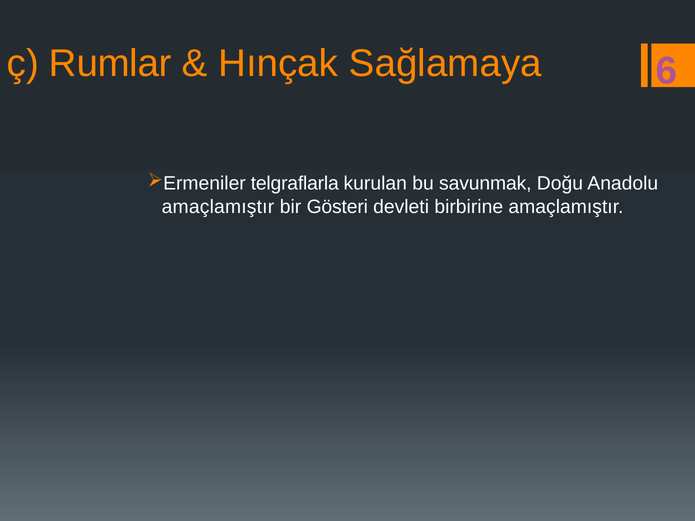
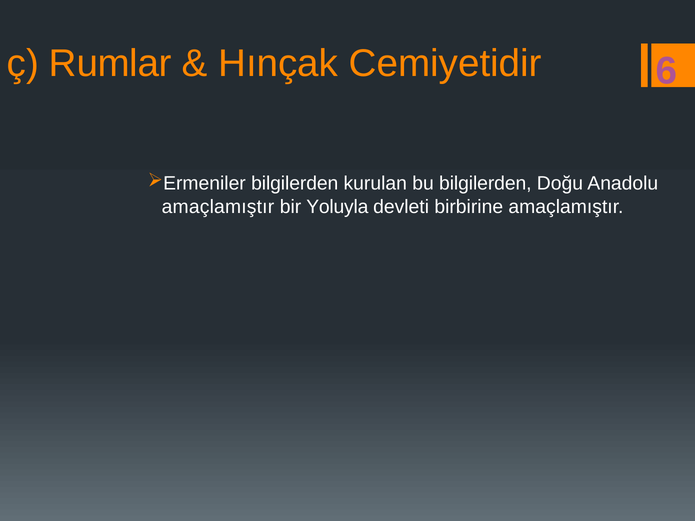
Sağlamaya: Sağlamaya -> Cemiyetidir
telgraflarla at (295, 184): telgraflarla -> bilgilerden
bu savunmak: savunmak -> bilgilerden
Gösteri: Gösteri -> Yoluyla
